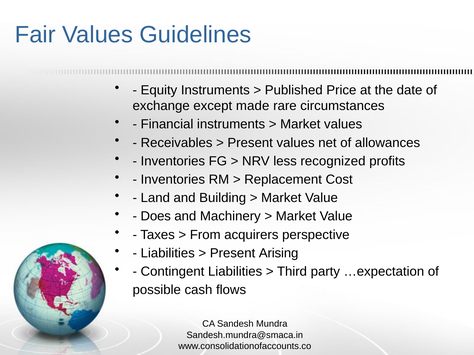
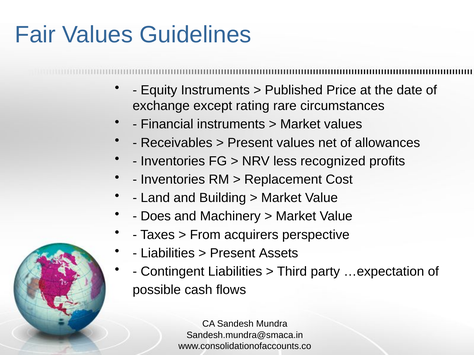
made: made -> rating
Arising: Arising -> Assets
